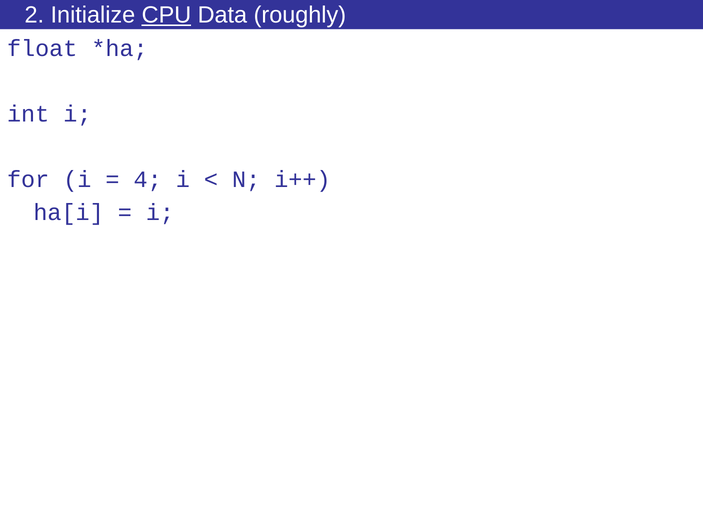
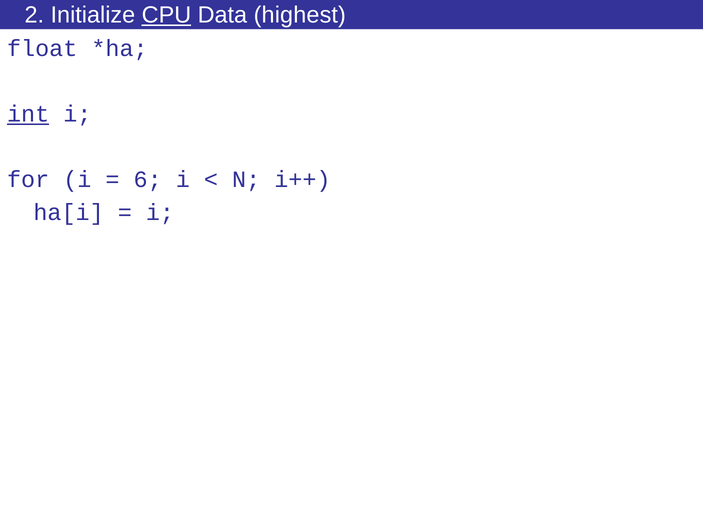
roughly: roughly -> highest
int underline: none -> present
4: 4 -> 6
